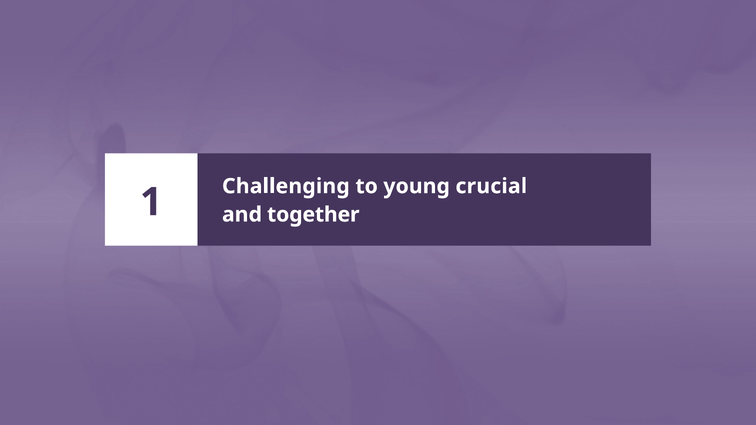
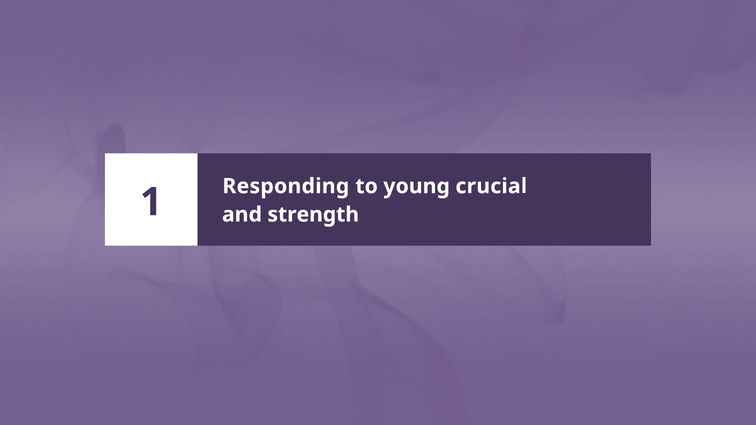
Challenging: Challenging -> Responding
together: together -> strength
